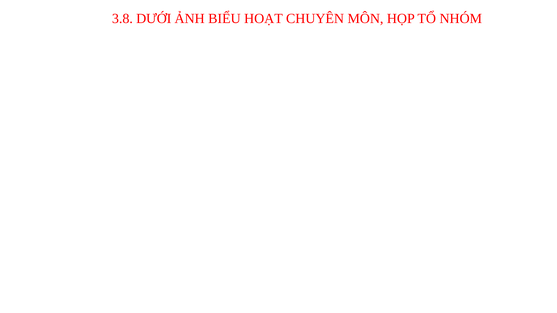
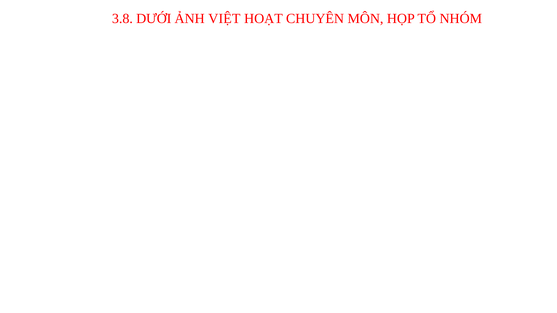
BIỂU: BIỂU -> VIỆT
